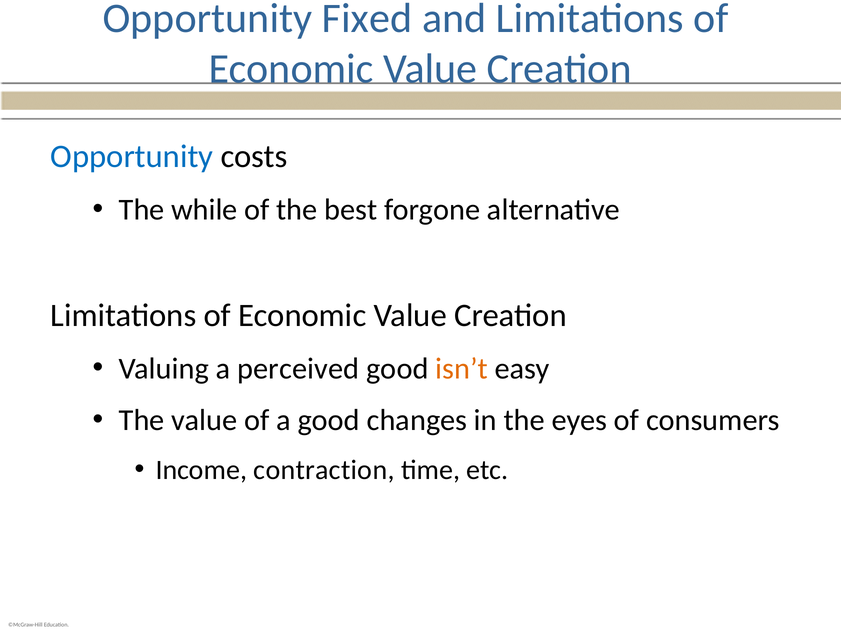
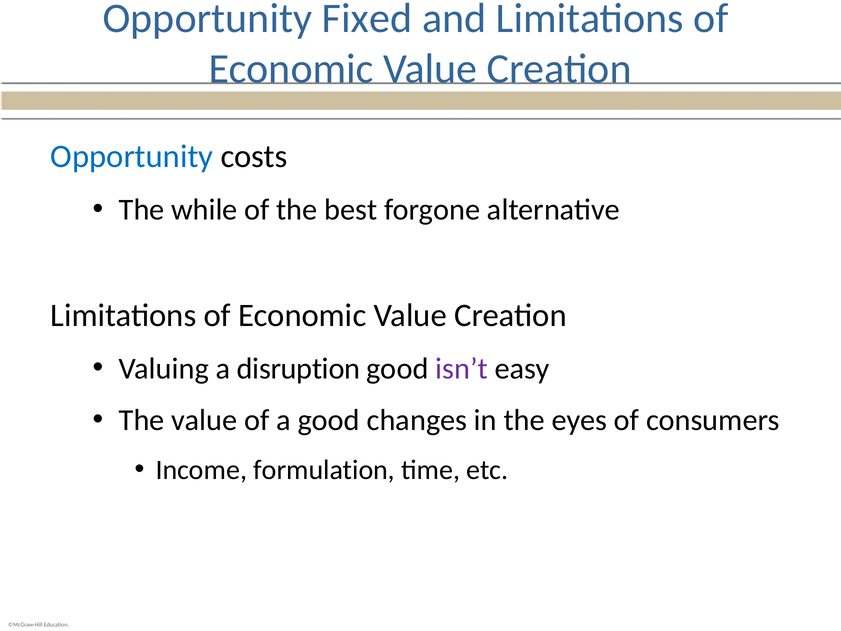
perceived: perceived -> disruption
isn’t colour: orange -> purple
contraction: contraction -> formulation
